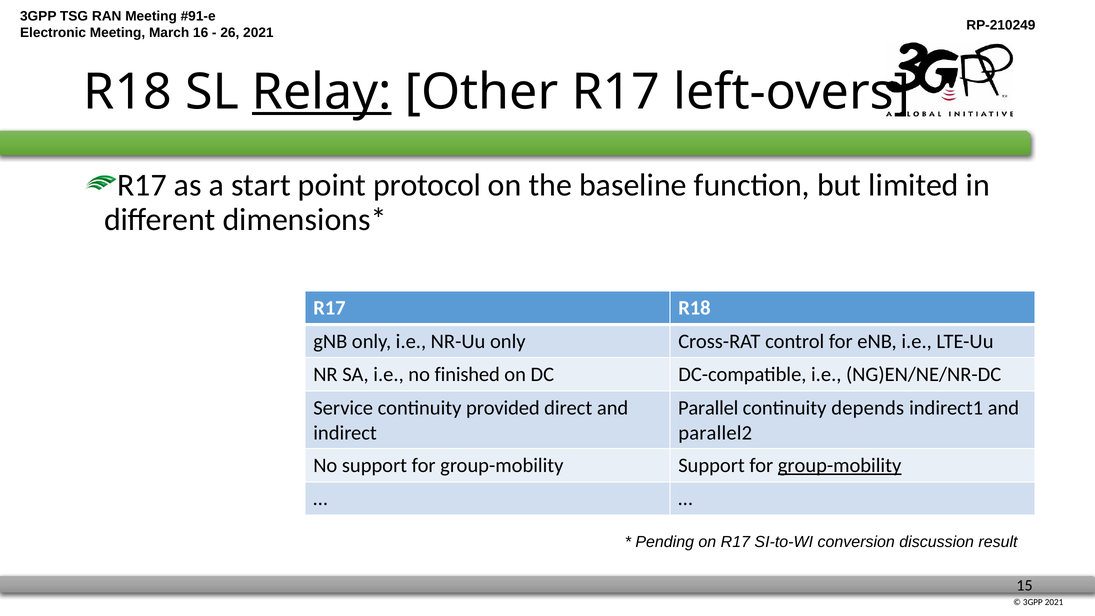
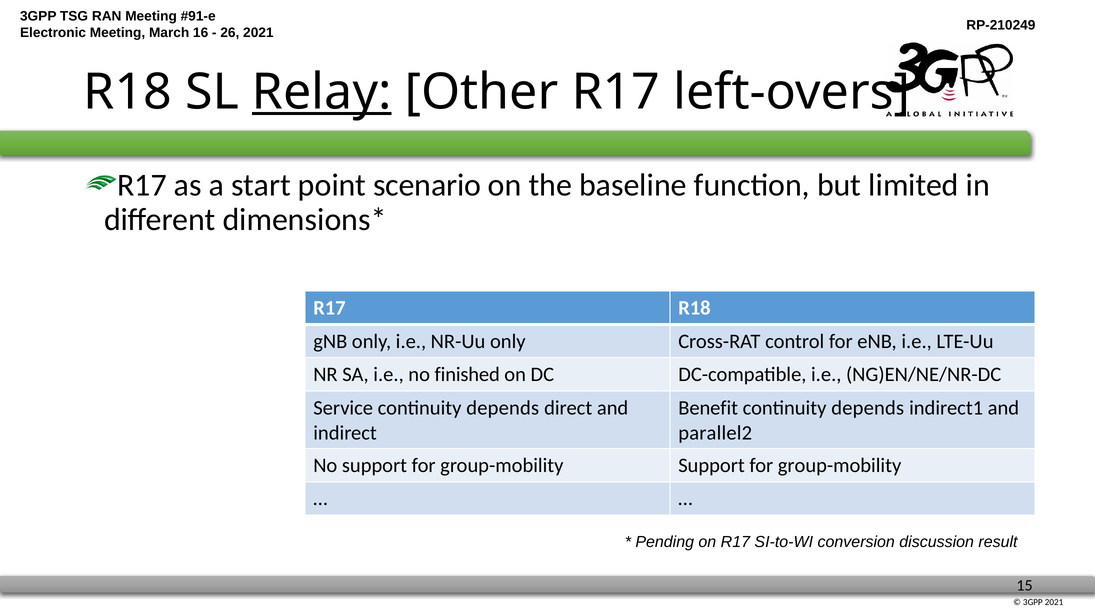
protocol: protocol -> scenario
Service continuity provided: provided -> depends
Parallel: Parallel -> Benefit
group-mobility at (840, 465) underline: present -> none
